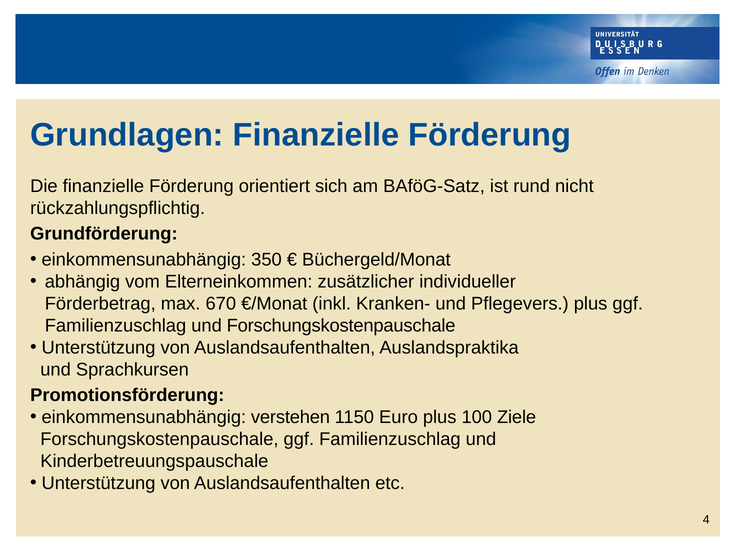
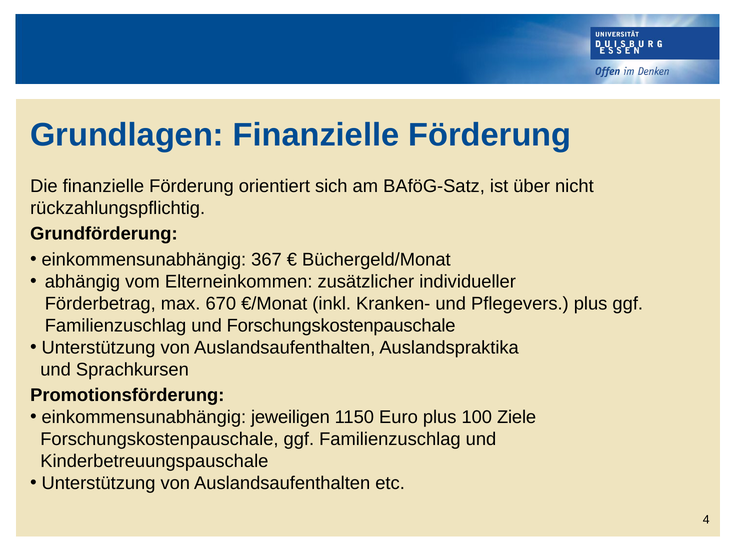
rund: rund -> über
350: 350 -> 367
verstehen: verstehen -> jeweiligen
